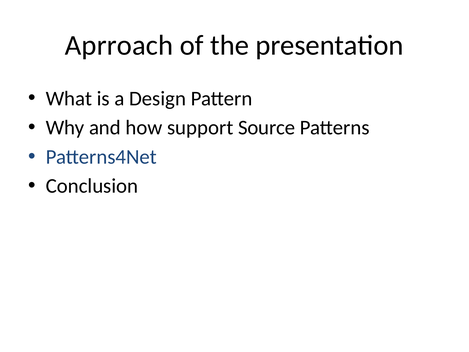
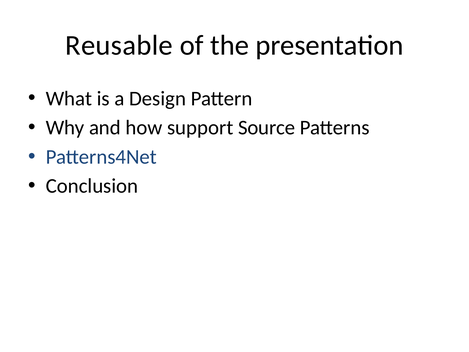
Aprroach: Aprroach -> Reusable
